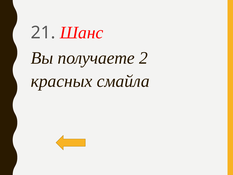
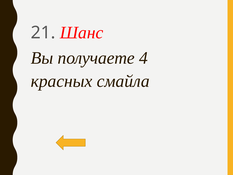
2: 2 -> 4
